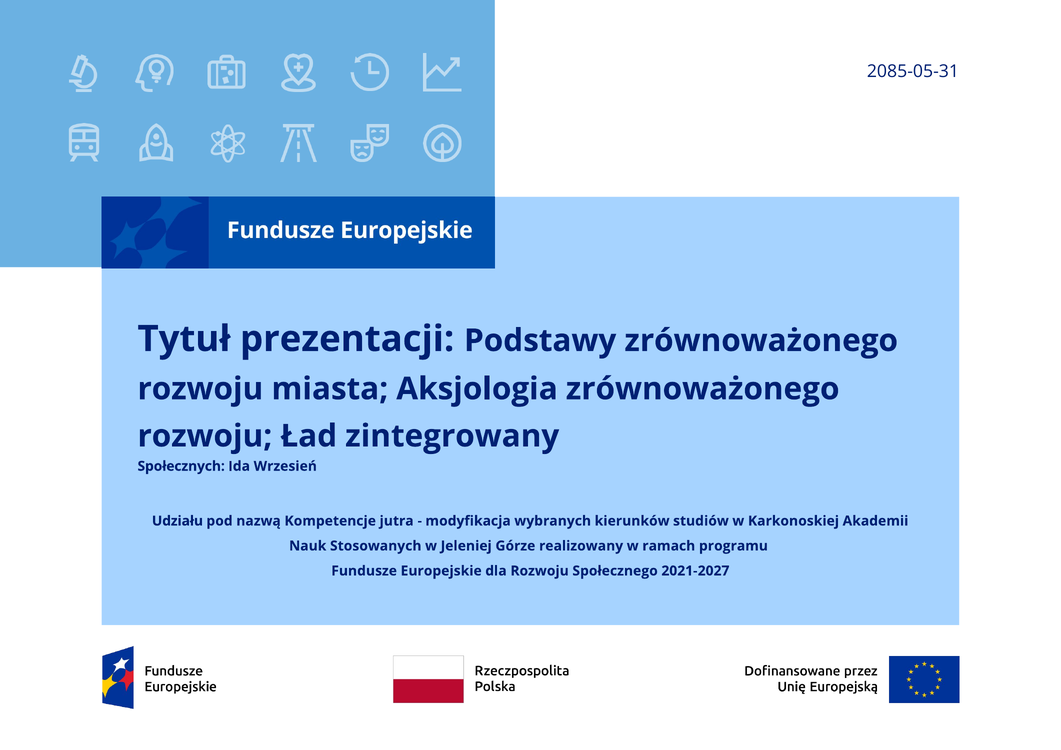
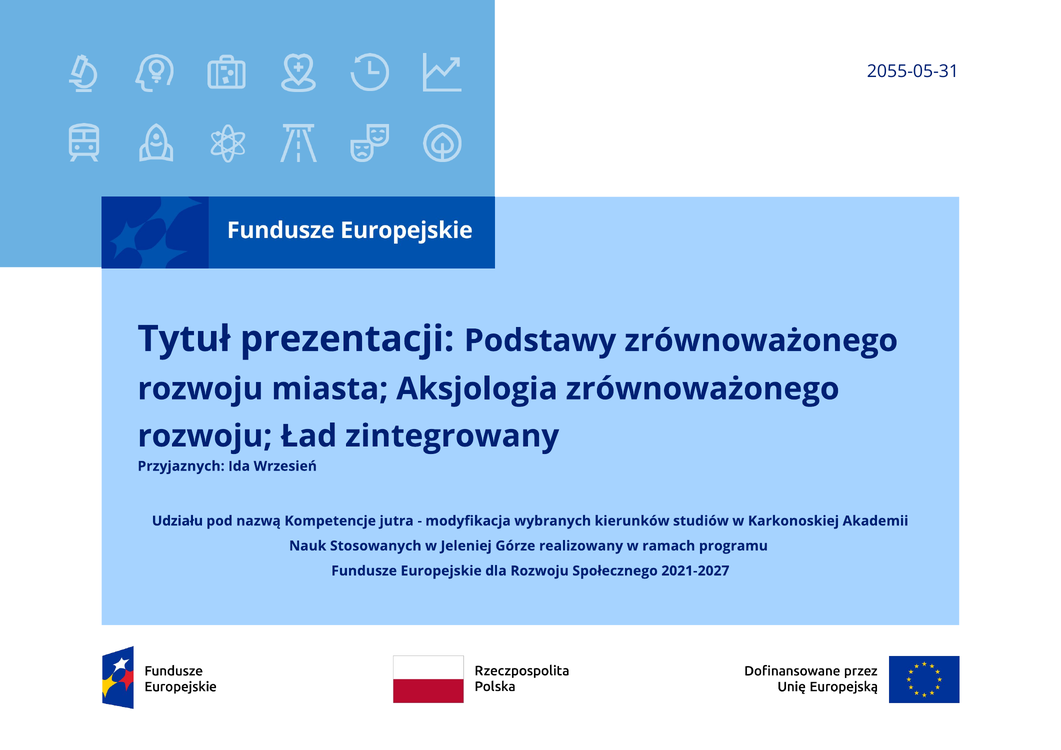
2085-05-31: 2085-05-31 -> 2055-05-31
Społecznych: Społecznych -> Przyjaznych
